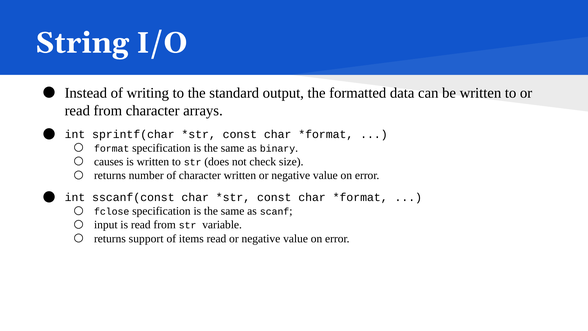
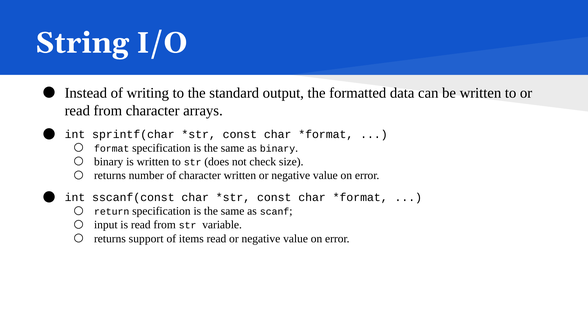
causes at (109, 162): causes -> binary
fclose: fclose -> return
